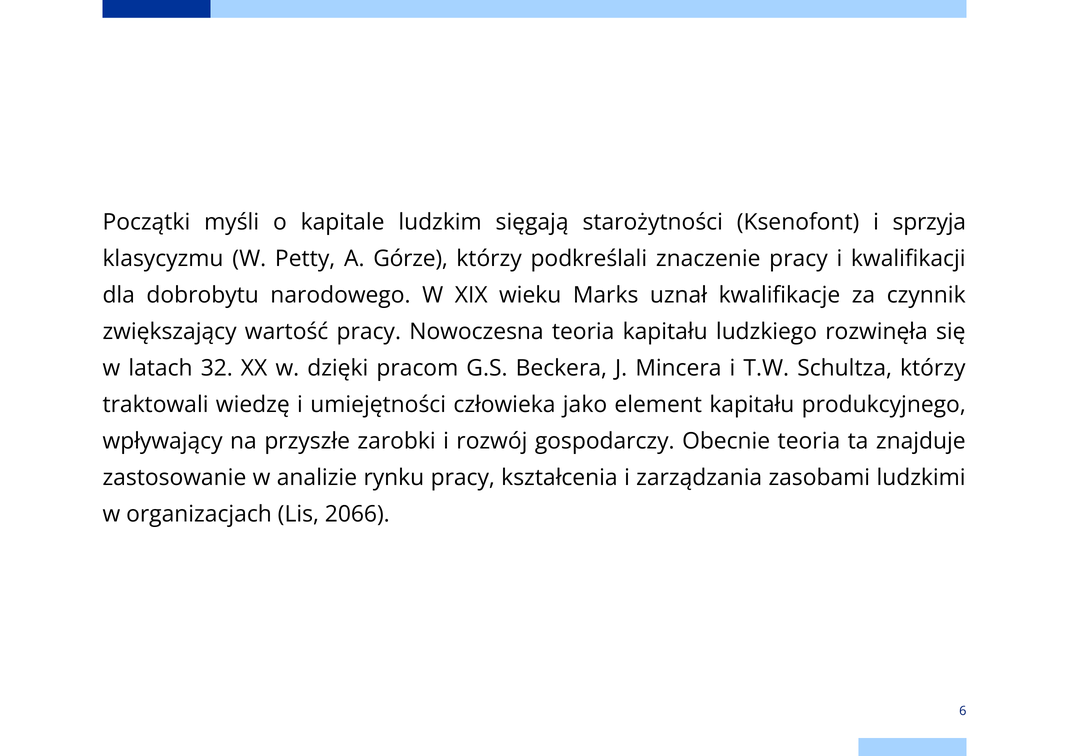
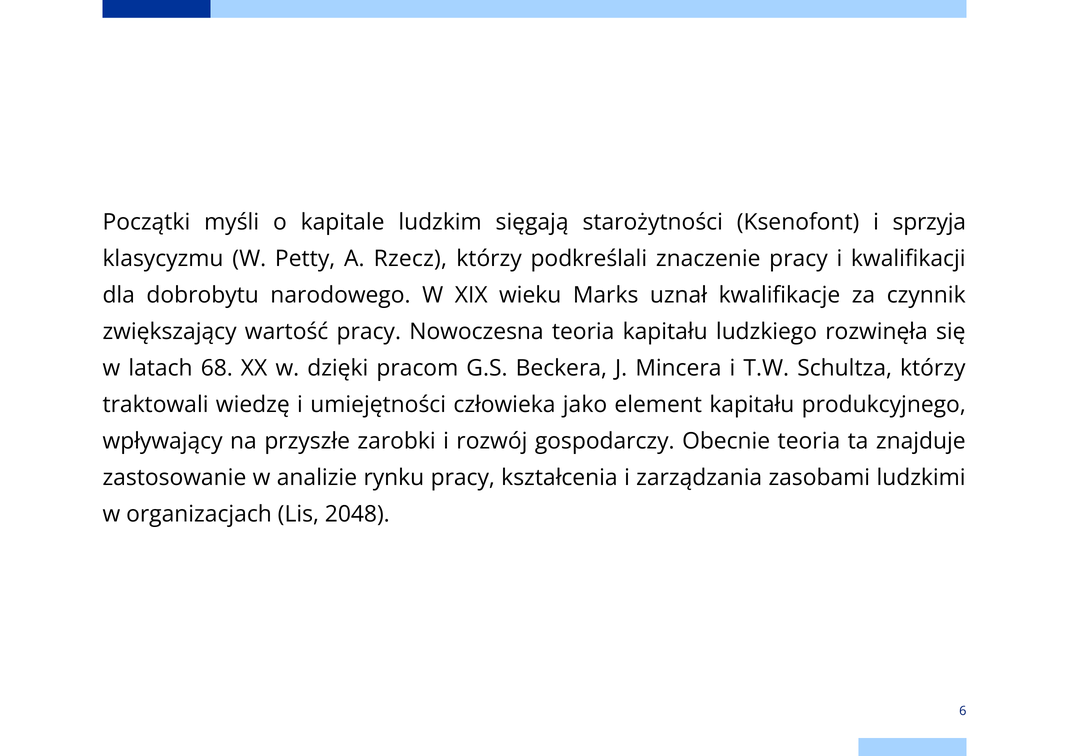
Górze: Górze -> Rzecz
32: 32 -> 68
2066: 2066 -> 2048
